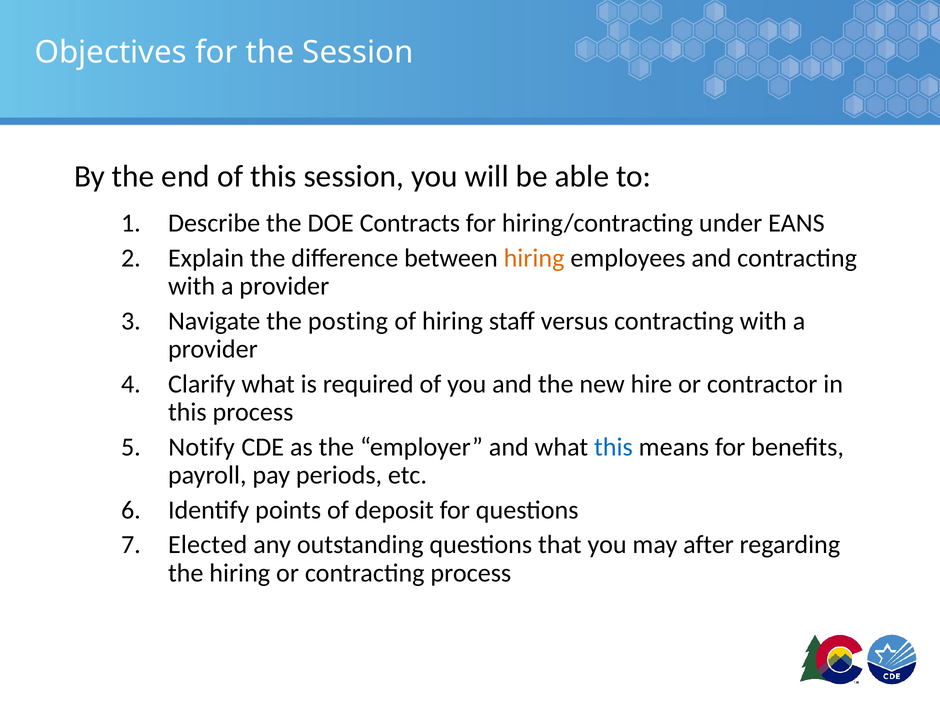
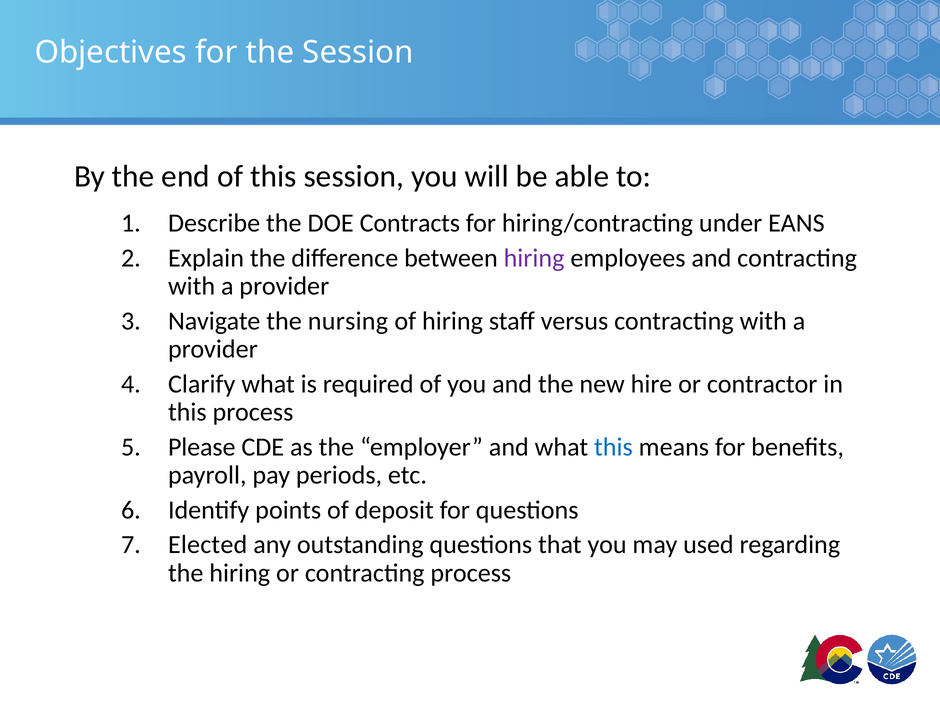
hiring at (534, 258) colour: orange -> purple
posting: posting -> nursing
Notify: Notify -> Please
after: after -> used
